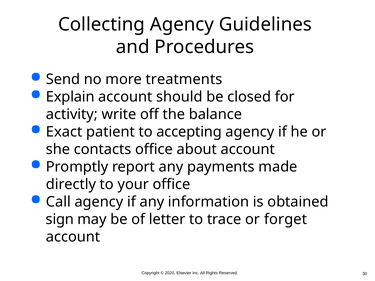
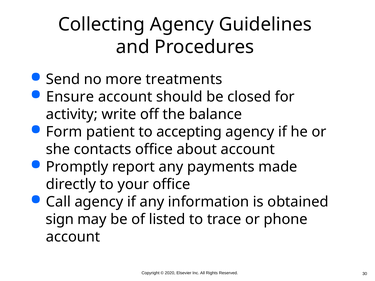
Explain: Explain -> Ensure
Exact: Exact -> Form
letter: letter -> listed
forget: forget -> phone
